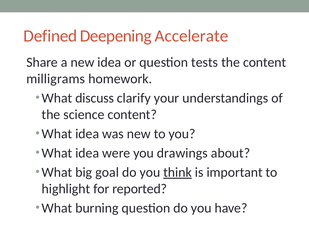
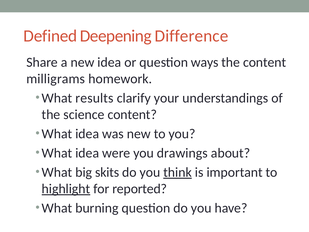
Accelerate: Accelerate -> Difference
tests: tests -> ways
discuss: discuss -> results
goal: goal -> skits
highlight underline: none -> present
